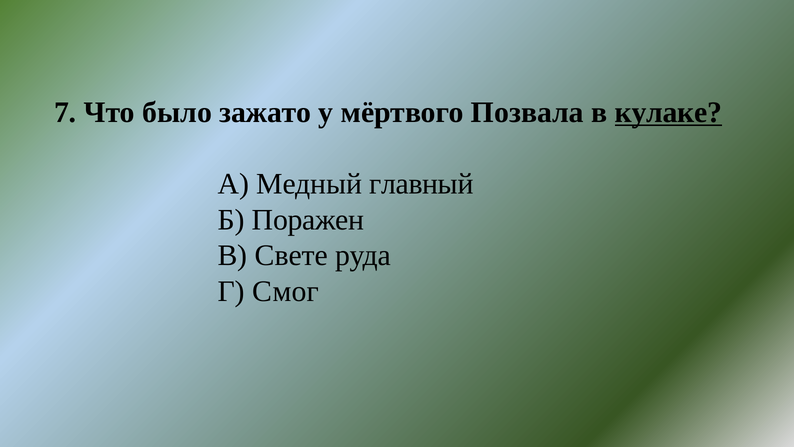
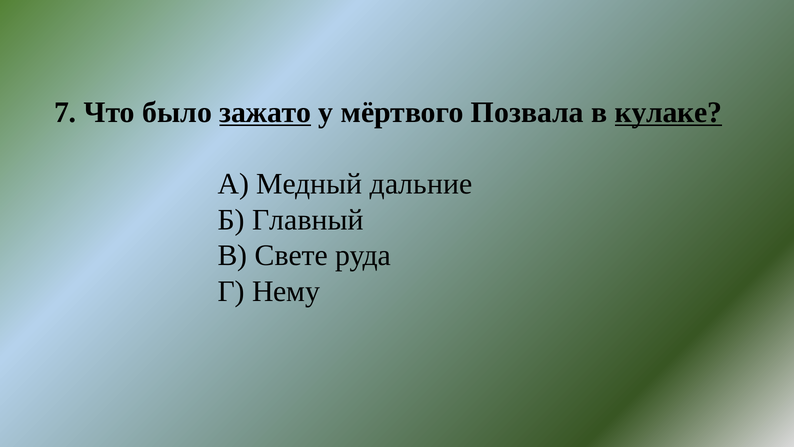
зажато underline: none -> present
главный: главный -> дальние
Поражен: Поражен -> Главный
Смог: Смог -> Нему
